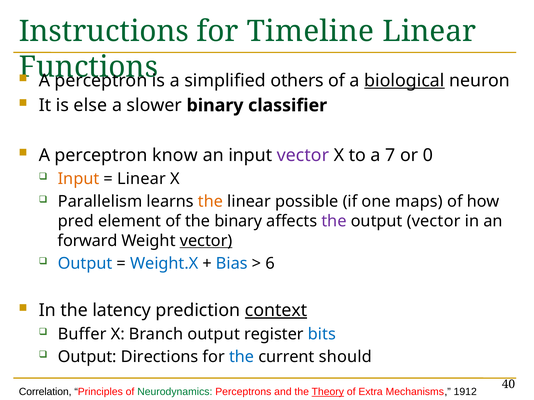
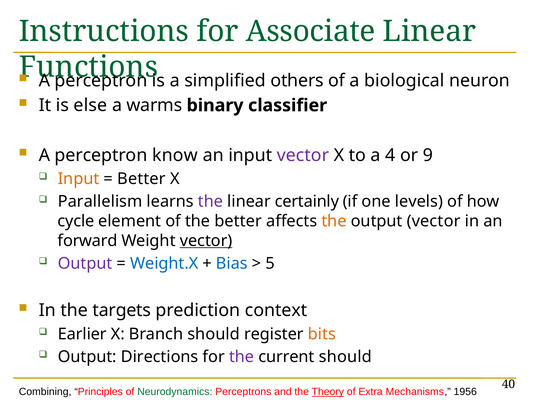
Timeline: Timeline -> Associate
biological underline: present -> none
slower: slower -> warms
7: 7 -> 4
0: 0 -> 9
Linear at (141, 179): Linear -> Better
the at (210, 202) colour: orange -> purple
possible: possible -> certainly
maps: maps -> levels
pred: pred -> cycle
the binary: binary -> better
the at (334, 221) colour: purple -> orange
Output at (85, 264) colour: blue -> purple
6: 6 -> 5
latency: latency -> targets
context underline: present -> none
Buffer: Buffer -> Earlier
Branch output: output -> should
bits colour: blue -> orange
the at (242, 357) colour: blue -> purple
Correlation: Correlation -> Combining
1912: 1912 -> 1956
